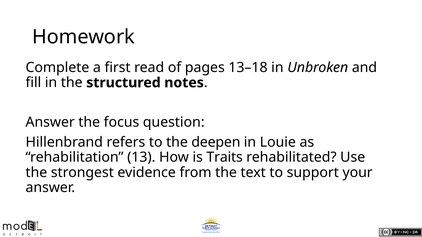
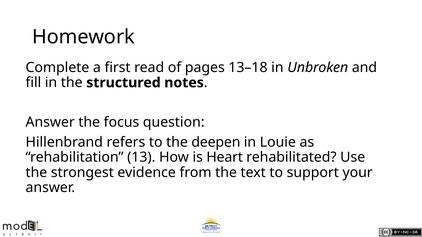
Traits: Traits -> Heart
